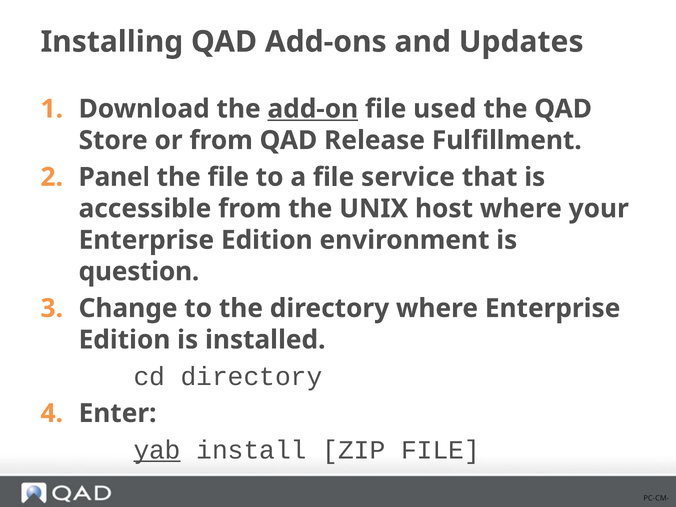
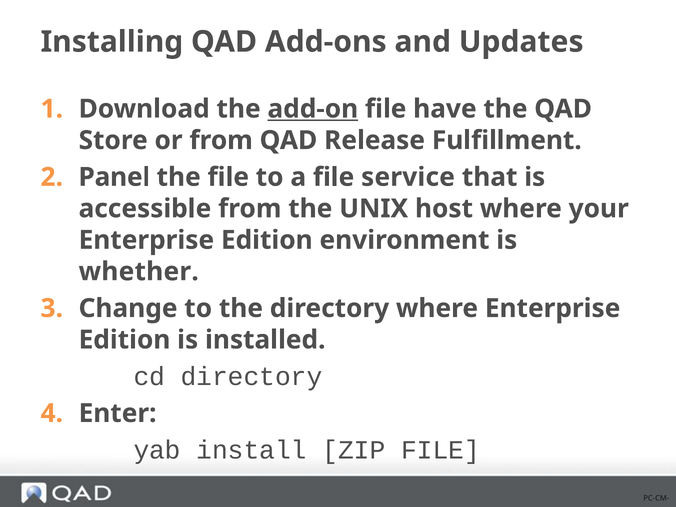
used: used -> have
question: question -> whether
yab underline: present -> none
